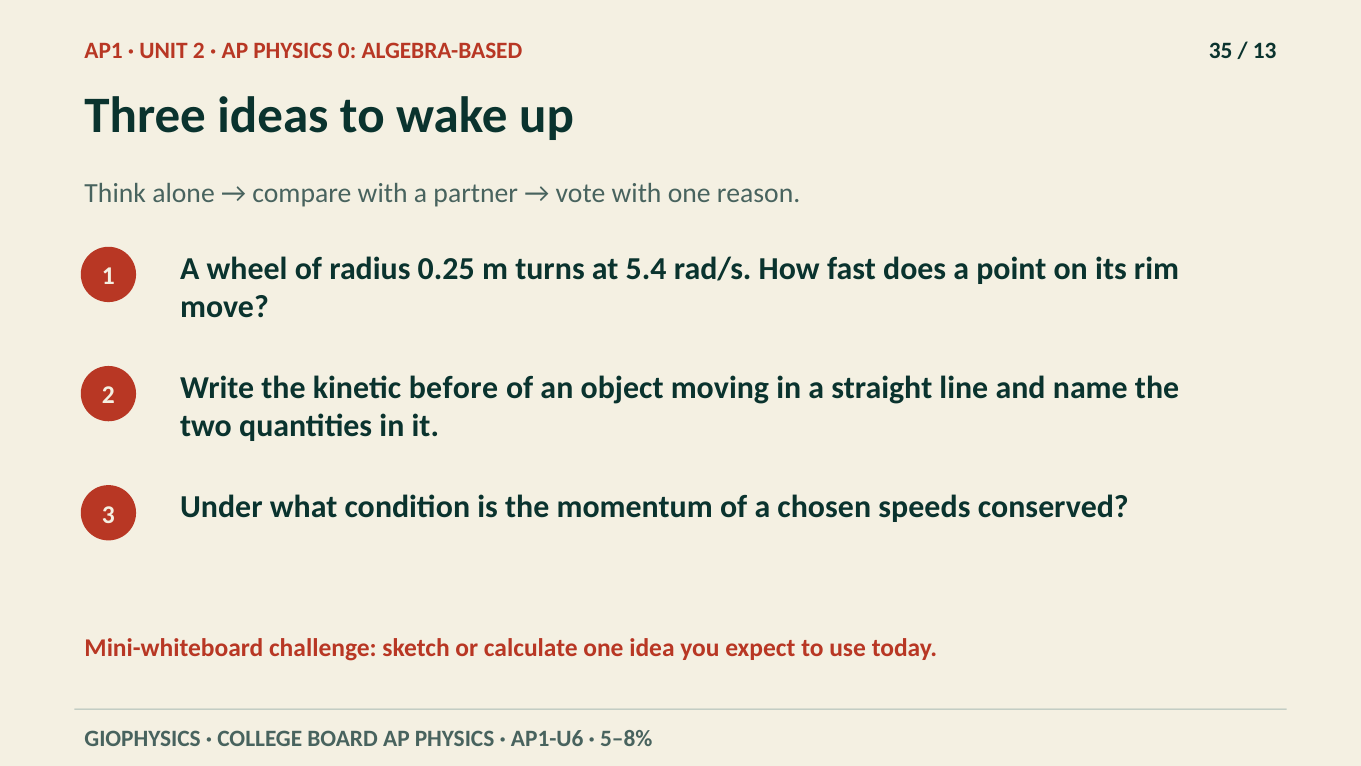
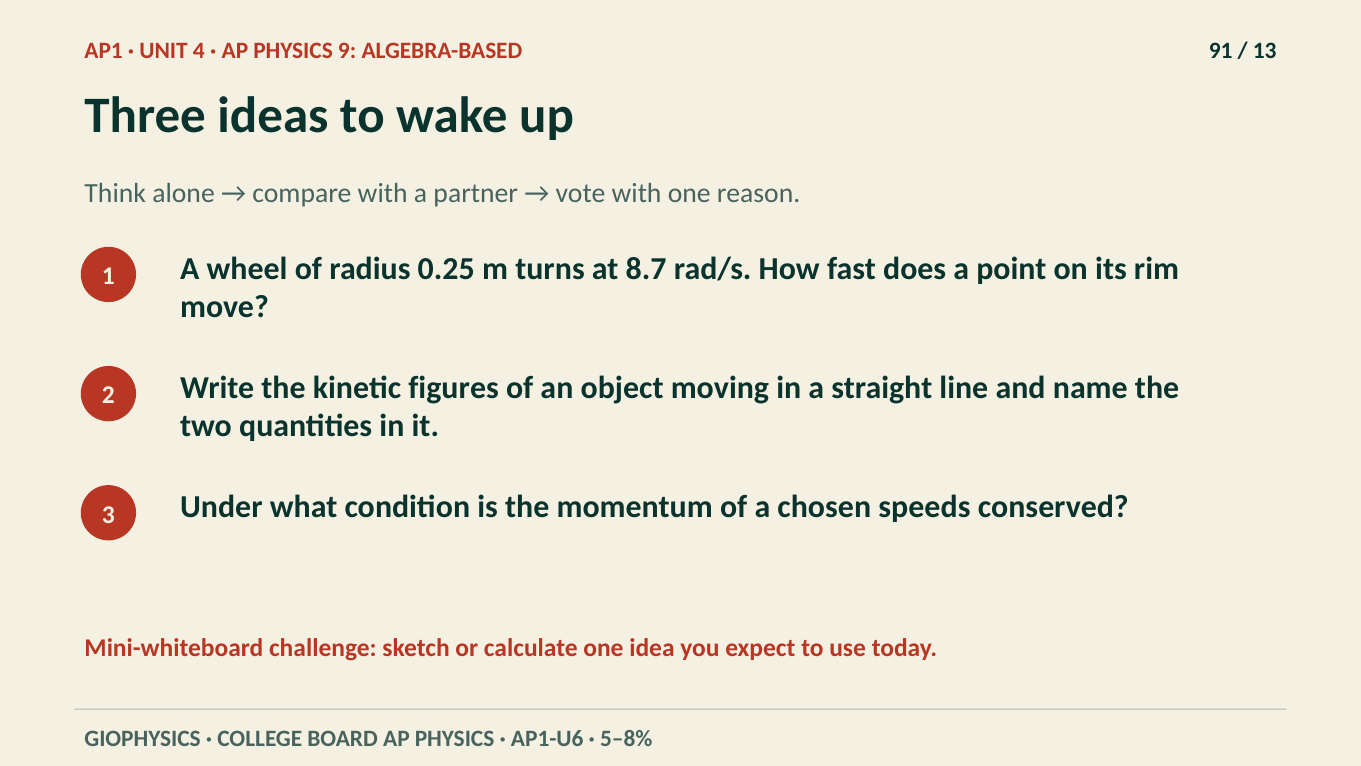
UNIT 2: 2 -> 4
0: 0 -> 9
35: 35 -> 91
5.4: 5.4 -> 8.7
before: before -> figures
